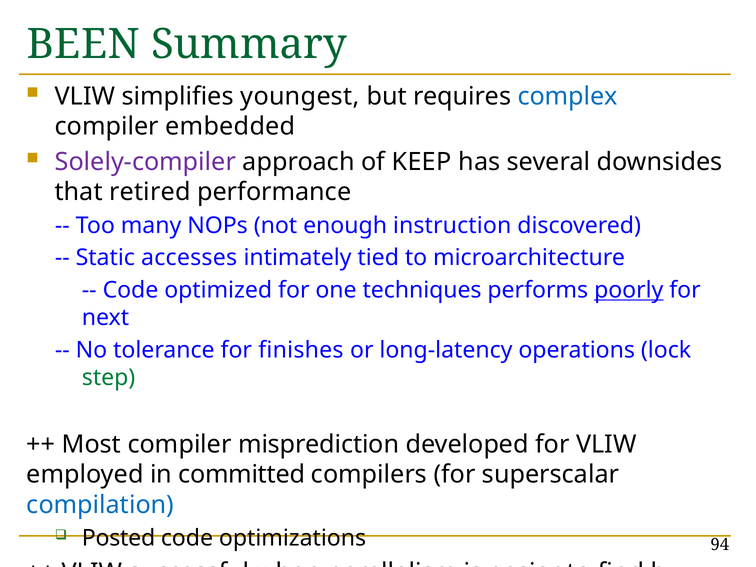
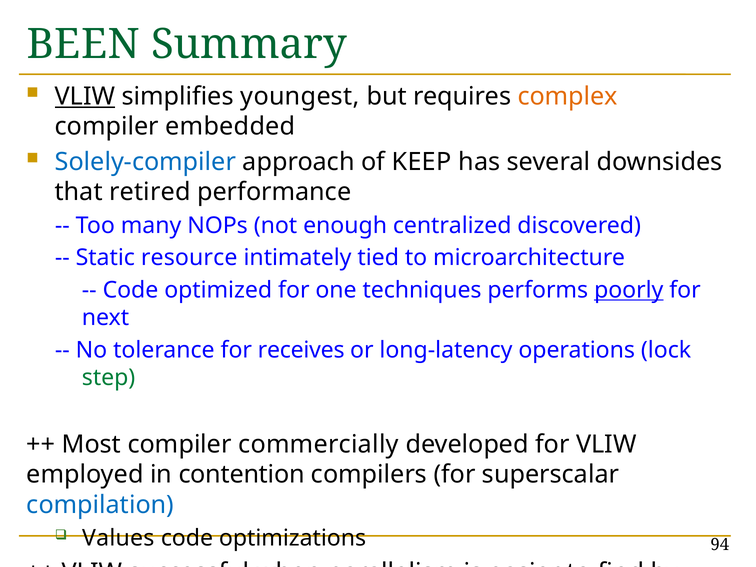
VLIW at (85, 96) underline: none -> present
complex colour: blue -> orange
Solely-compiler colour: purple -> blue
instruction: instruction -> centralized
accesses: accesses -> resource
finishes: finishes -> receives
misprediction: misprediction -> commercially
committed: committed -> contention
Posted: Posted -> Values
